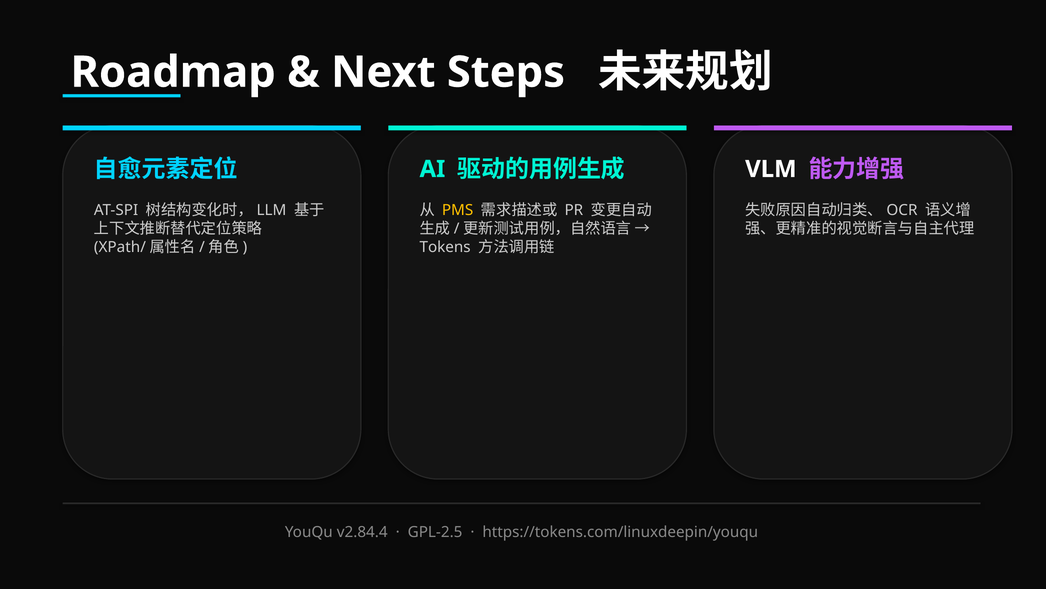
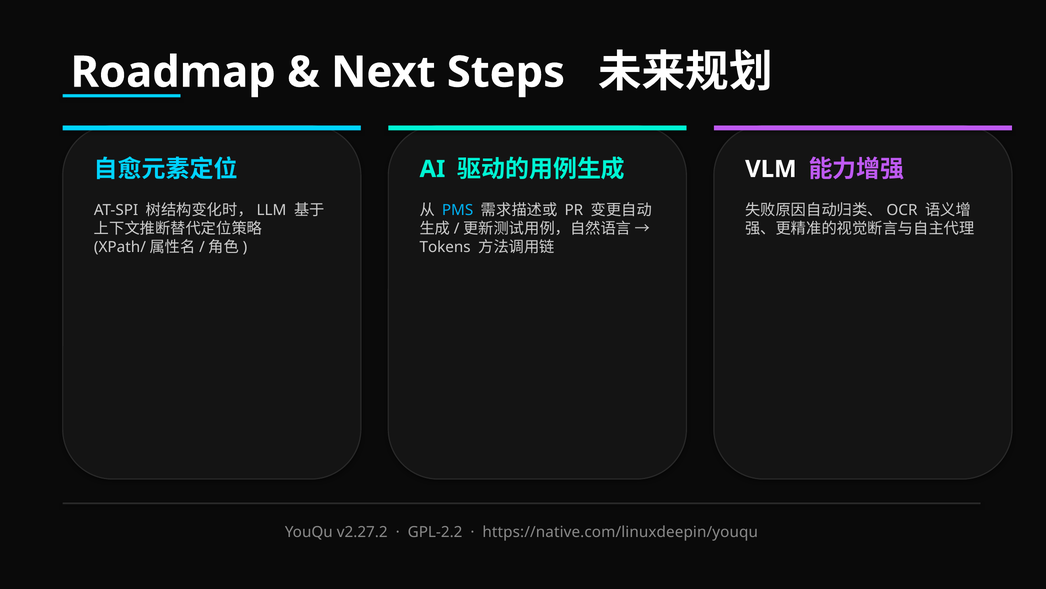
PMS colour: yellow -> light blue
v2.84.4: v2.84.4 -> v2.27.2
GPL-2.5: GPL-2.5 -> GPL-2.2
https://tokens.com/linuxdeepin/youqu: https://tokens.com/linuxdeepin/youqu -> https://native.com/linuxdeepin/youqu
